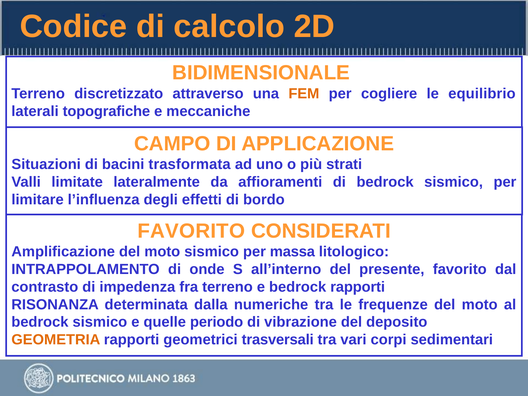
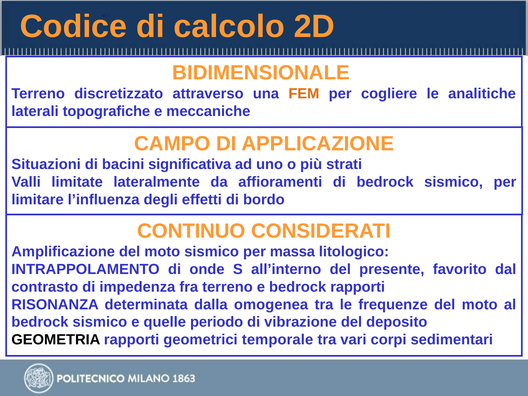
equilibrio: equilibrio -> analitiche
trasformata: trasformata -> significativa
FAVORITO at (191, 231): FAVORITO -> CONTINUO
numeriche: numeriche -> omogenea
GEOMETRIA colour: orange -> black
trasversali: trasversali -> temporale
